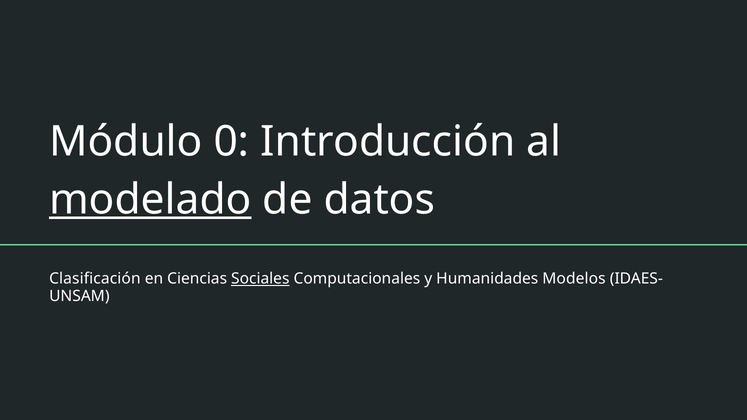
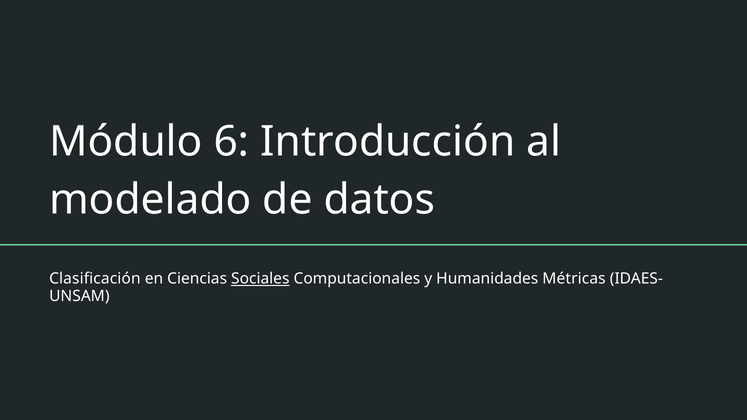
0: 0 -> 6
modelado underline: present -> none
Modelos: Modelos -> Métricas
